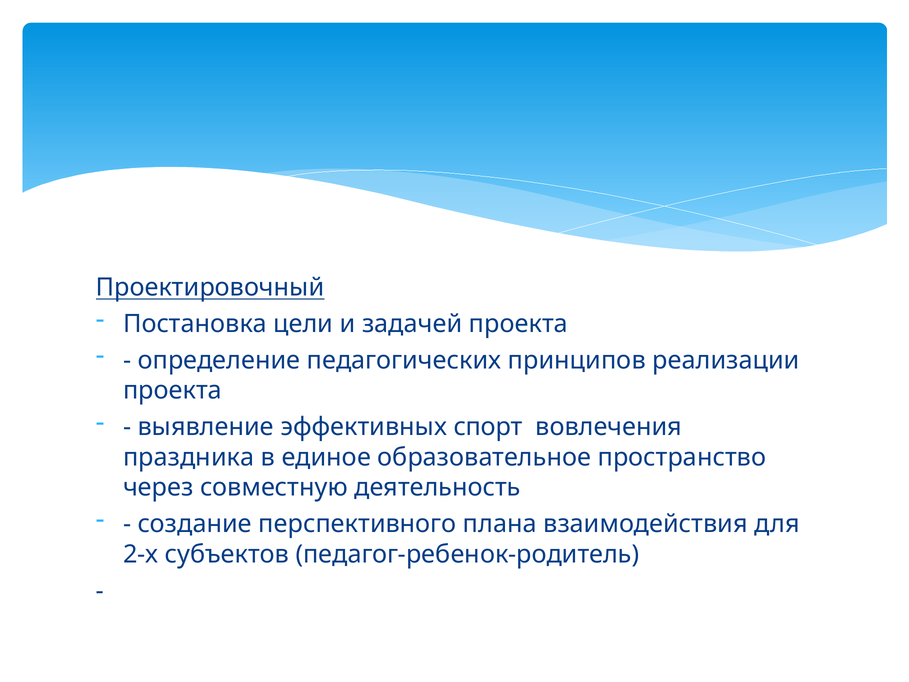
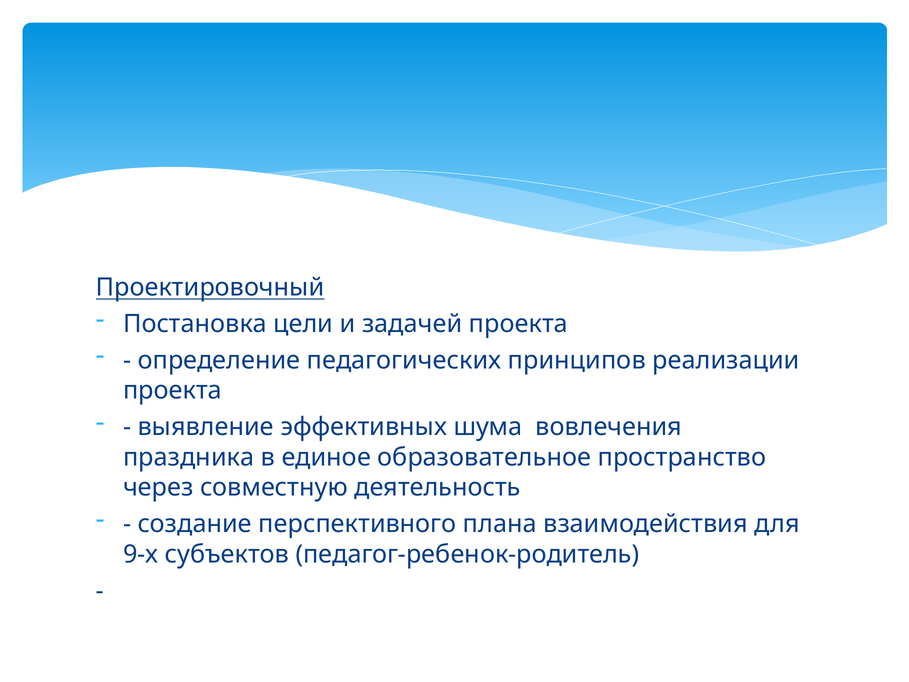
спорт: спорт -> шума
2-х: 2-х -> 9-х
